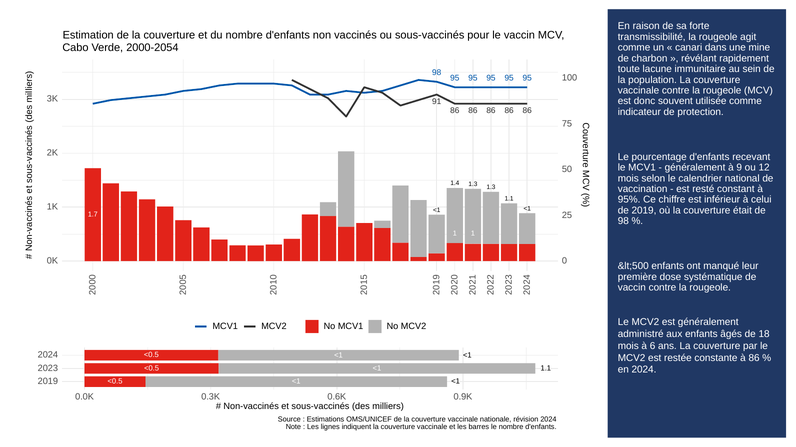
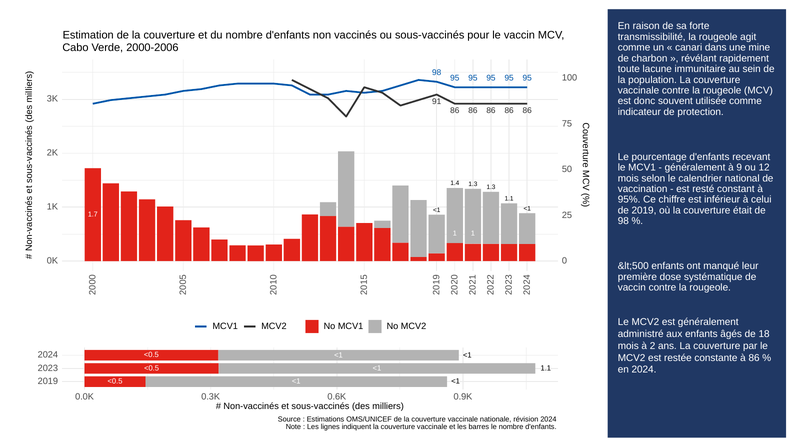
2000-2054: 2000-2054 -> 2000-2006
à 6: 6 -> 2
